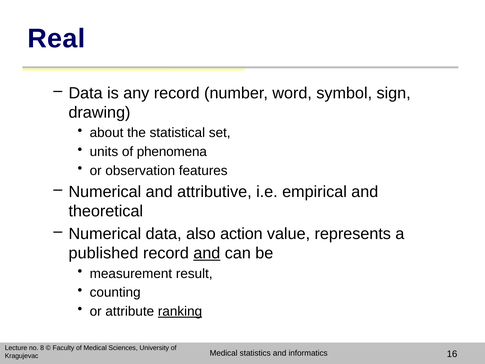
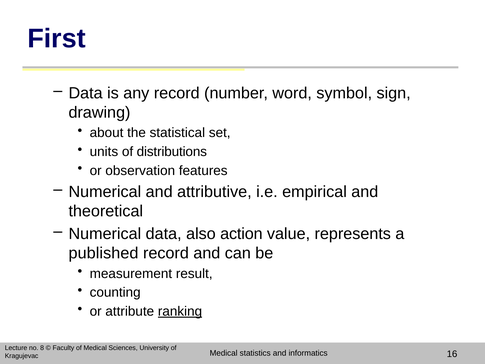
Real: Real -> First
phenomena: phenomena -> distributions
and at (207, 253) underline: present -> none
